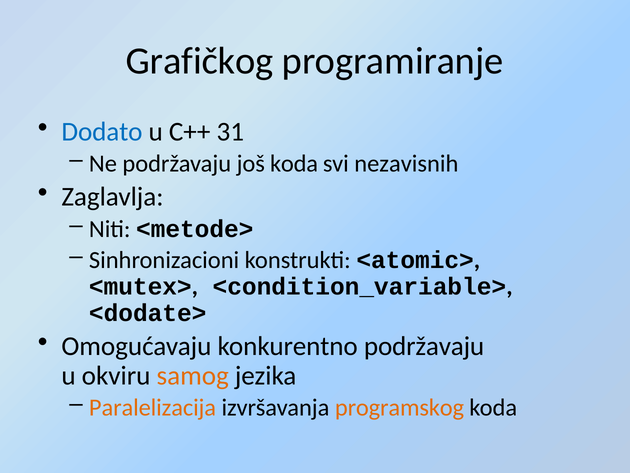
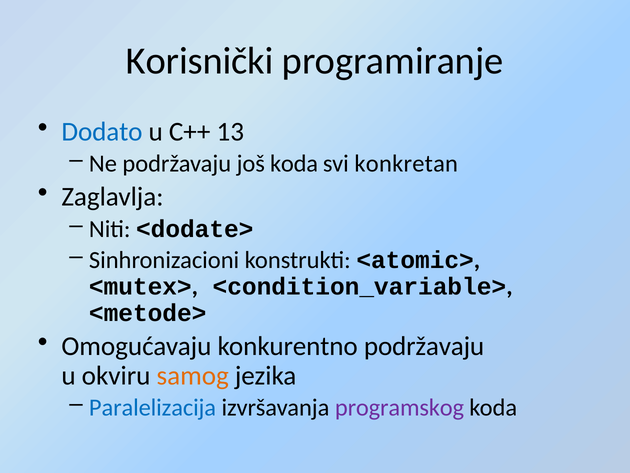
Grafičkog: Grafičkog -> Korisnički
31: 31 -> 13
nezavisnih: nezavisnih -> konkretan
<metode>: <metode> -> <dodate>
<dodate>: <dodate> -> <metode>
Paralelizacija colour: orange -> blue
programskog colour: orange -> purple
